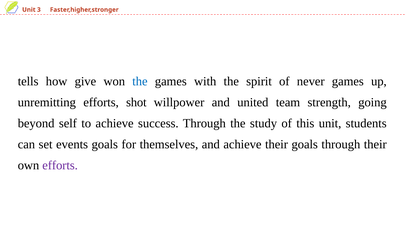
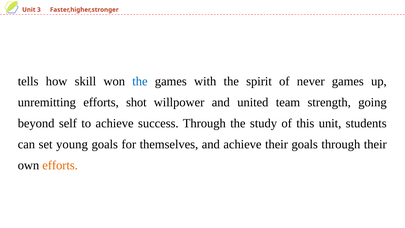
give: give -> skill
events: events -> young
efforts at (60, 165) colour: purple -> orange
